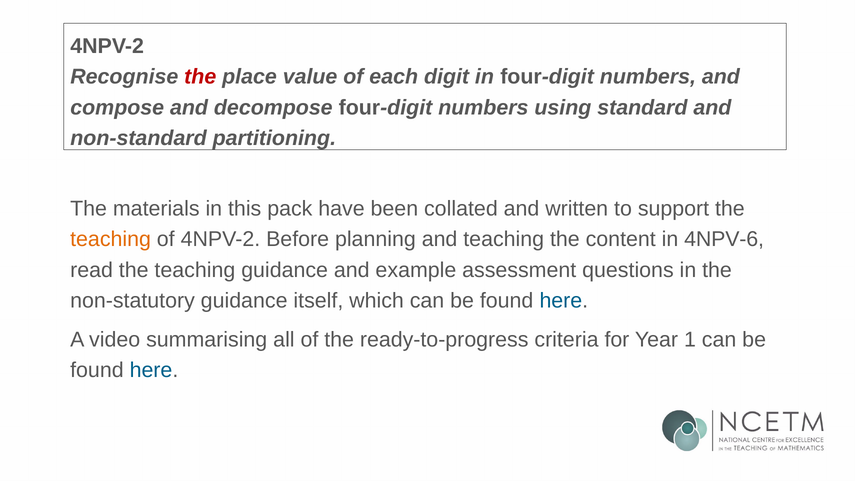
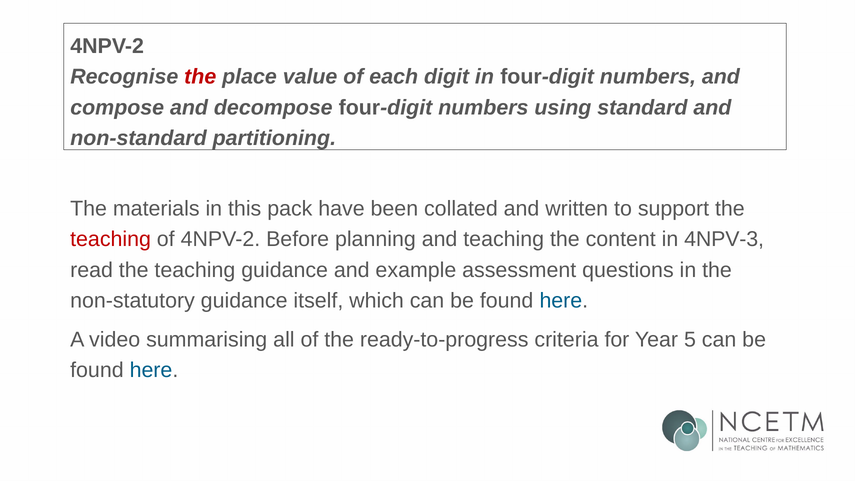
teaching at (111, 239) colour: orange -> red
4NPV-6: 4NPV-6 -> 4NPV-3
1: 1 -> 5
